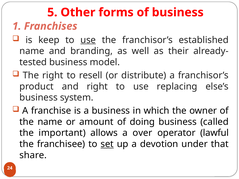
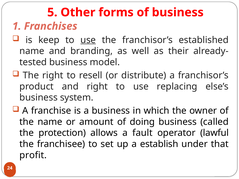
important: important -> protection
over: over -> fault
set underline: present -> none
devotion: devotion -> establish
share: share -> profit
